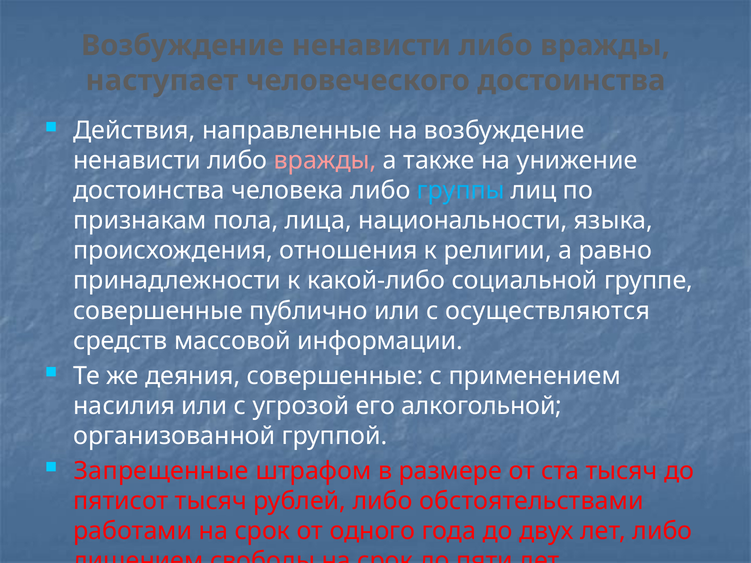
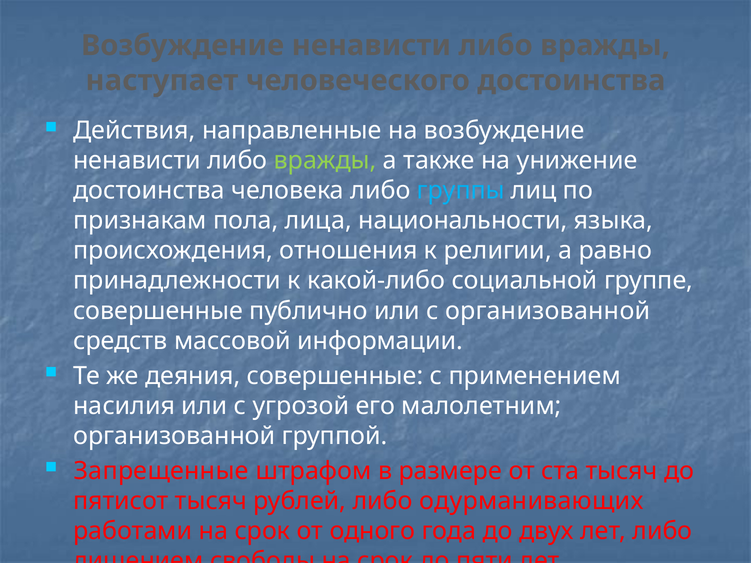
вражды at (325, 161) colour: pink -> light green
с осуществляются: осуществляются -> организованной
алкогольной: алкогольной -> малолетним
обстоятельствами: обстоятельствами -> одурманивающих
